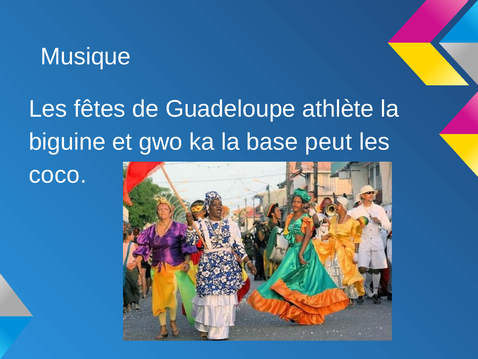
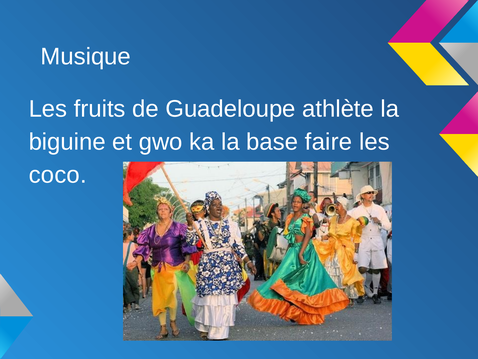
fêtes: fêtes -> fruits
peut: peut -> faire
